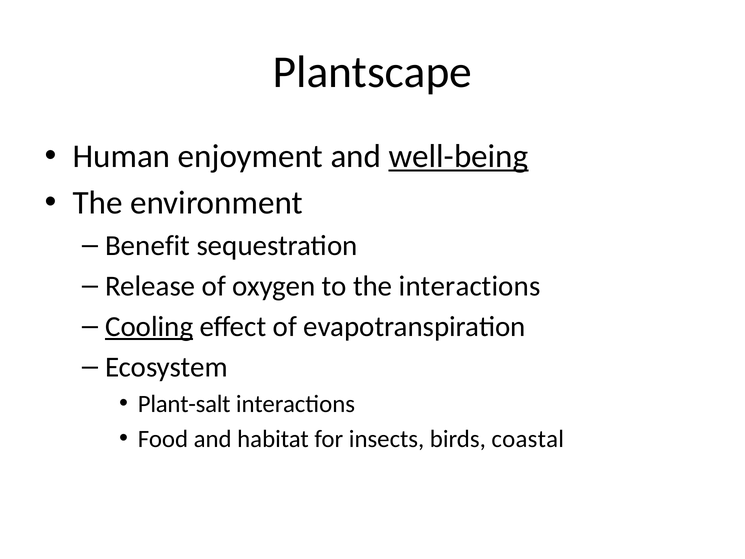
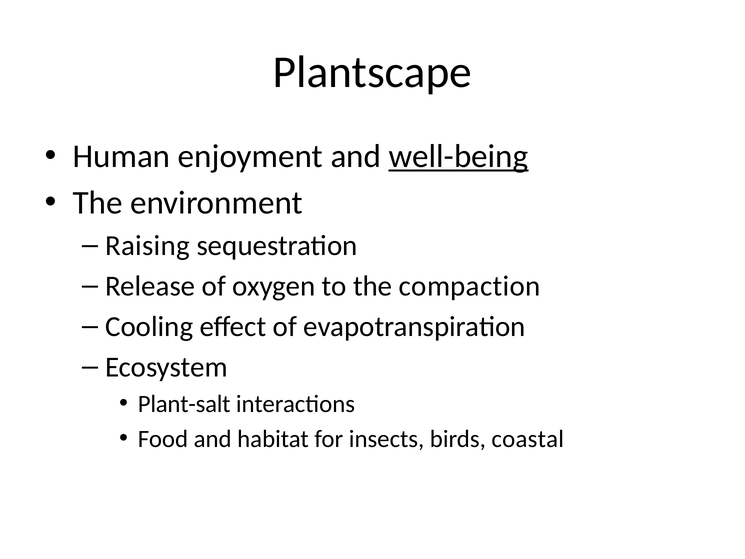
Benefit: Benefit -> Raising
the interactions: interactions -> compaction
Cooling underline: present -> none
